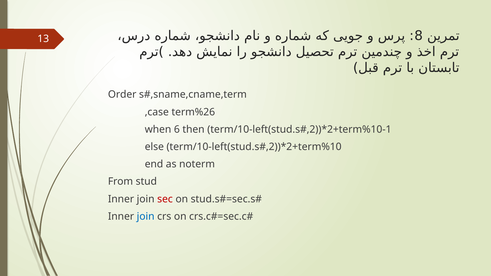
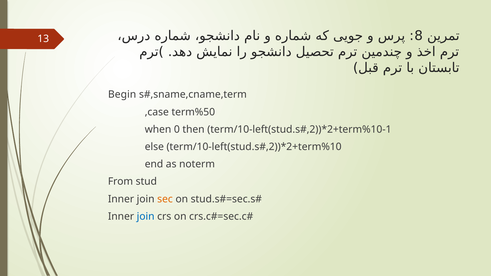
Order: Order -> Begin
term%26: term%26 -> term%50
6: 6 -> 0
sec colour: red -> orange
